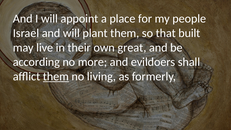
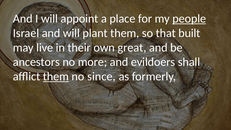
people underline: none -> present
according: according -> ancestors
living: living -> since
